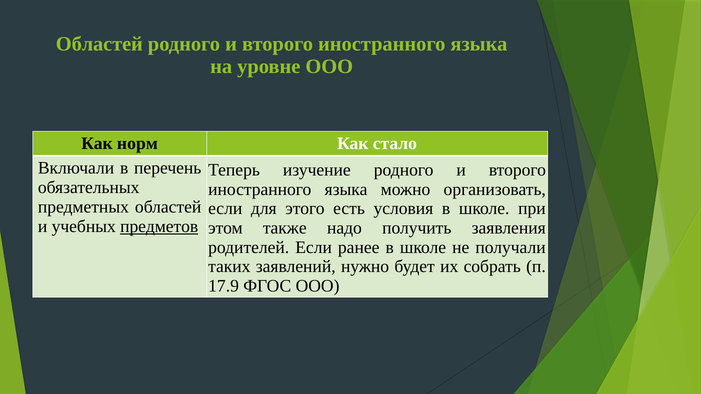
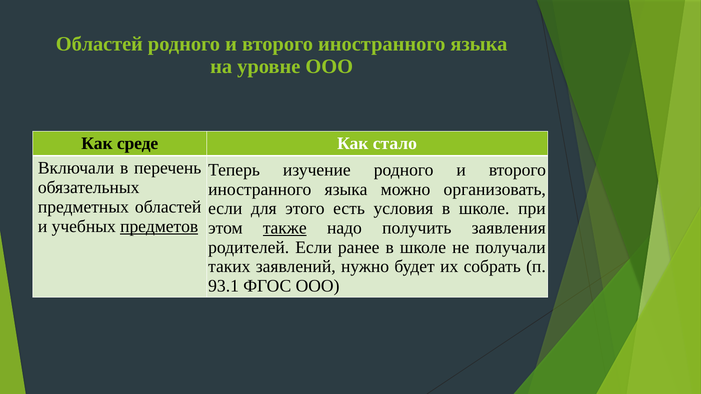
норм: норм -> среде
также underline: none -> present
17.9: 17.9 -> 93.1
